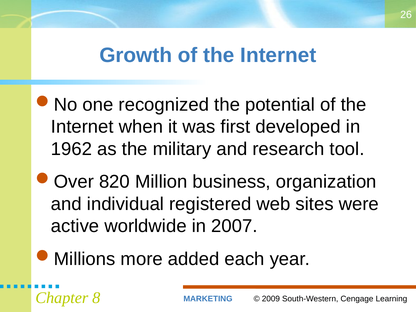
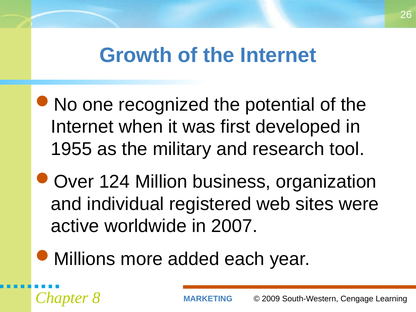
1962: 1962 -> 1955
820: 820 -> 124
